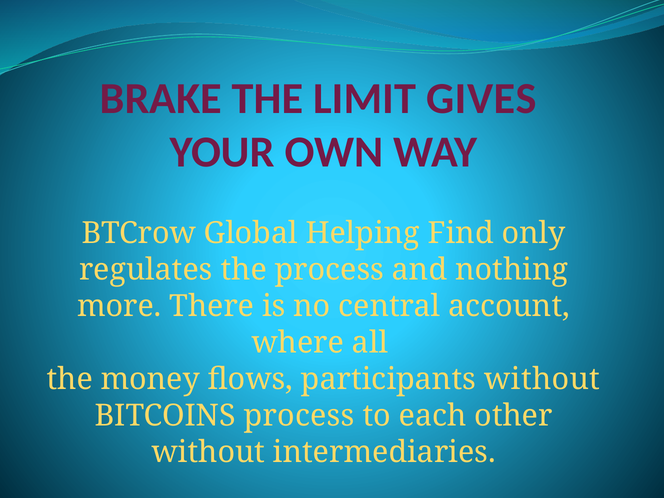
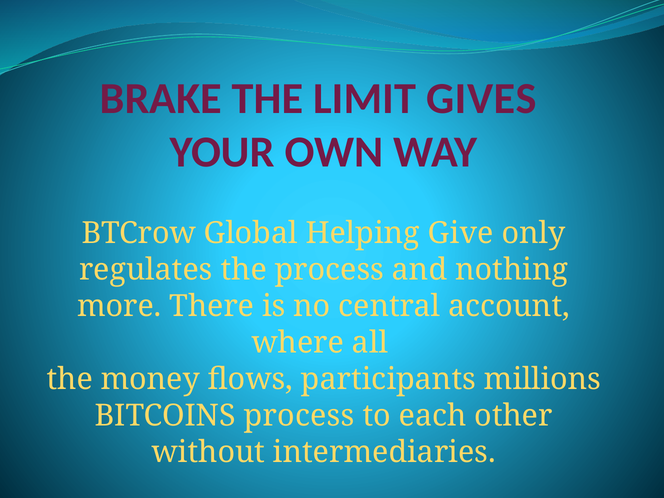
Find: Find -> Give
participants without: without -> millions
